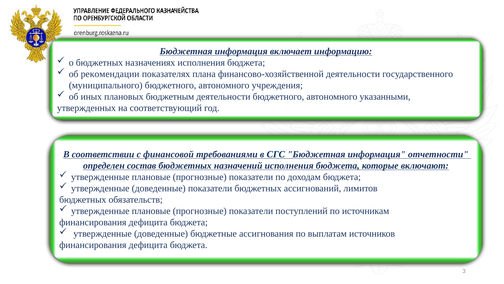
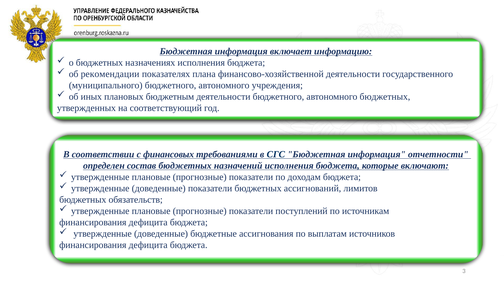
автономного указанными: указанными -> бюджетных
финансовой: финансовой -> финансовых
